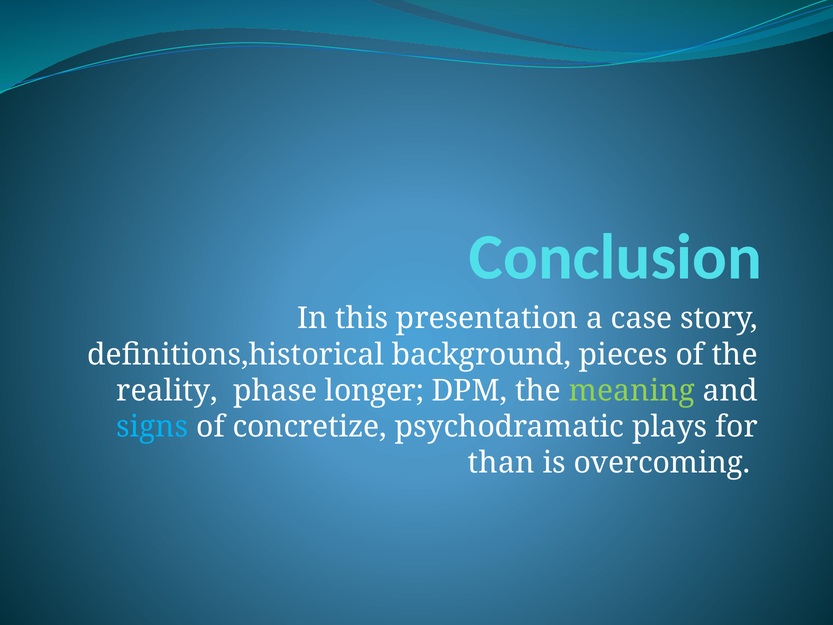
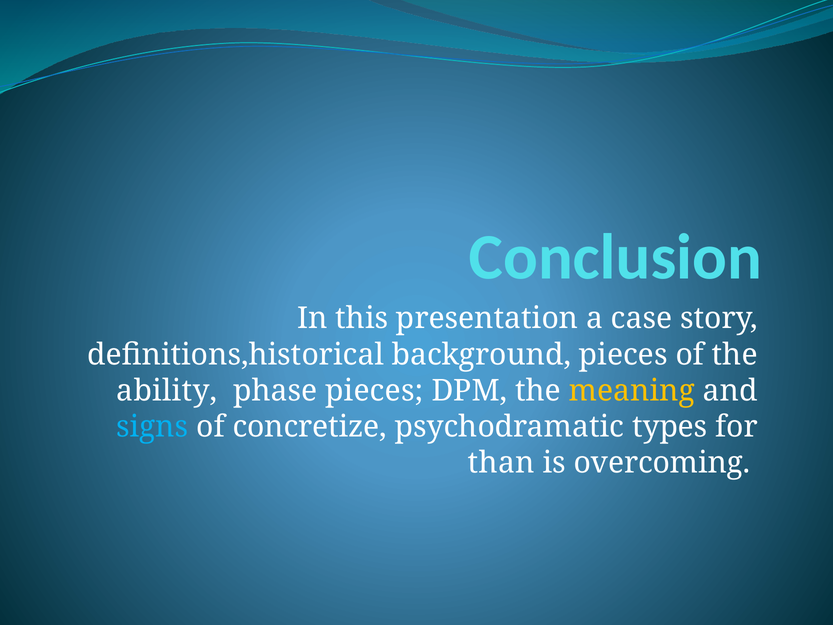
reality: reality -> ability
phase longer: longer -> pieces
meaning colour: light green -> yellow
plays: plays -> types
